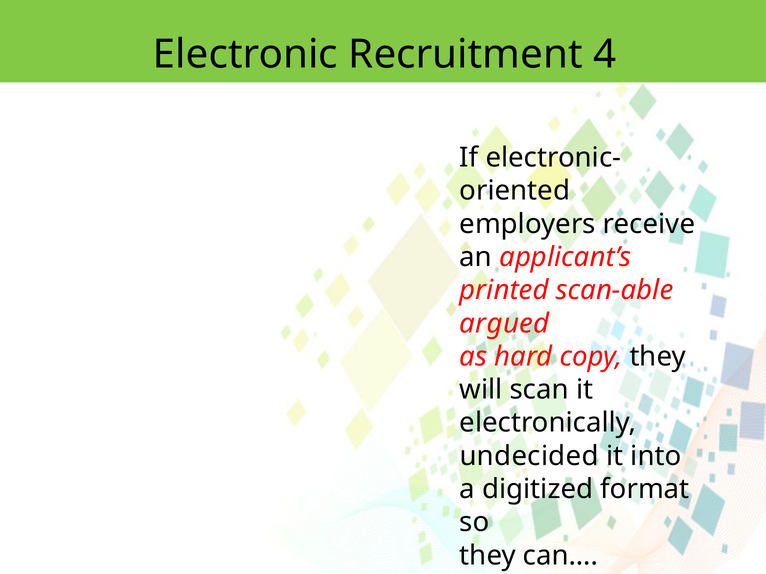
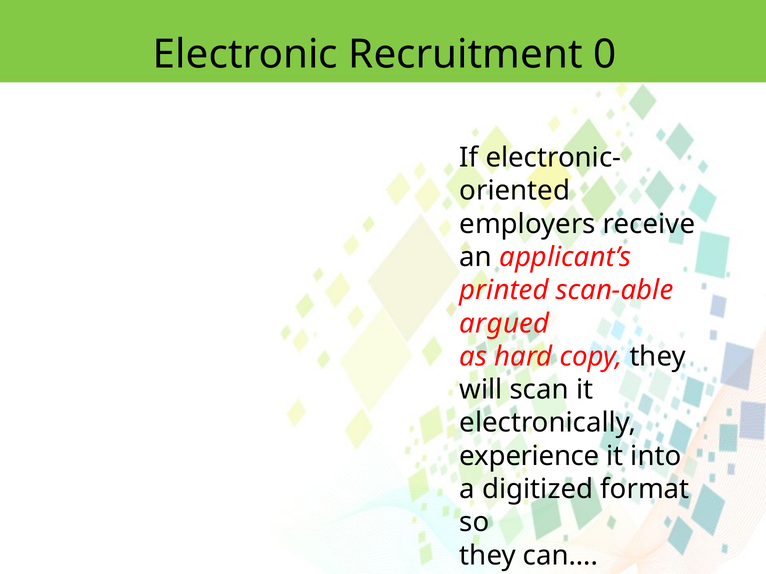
4: 4 -> 0
undecided: undecided -> experience
